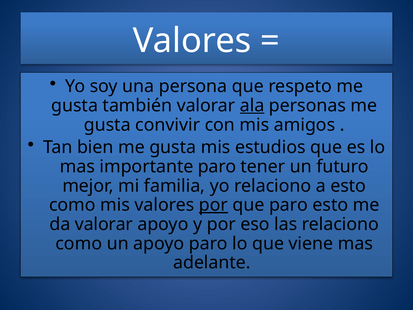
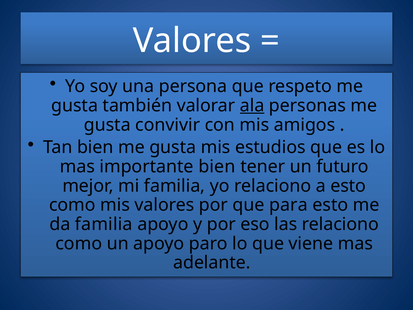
importante paro: paro -> bien
por at (213, 205) underline: present -> none
que paro: paro -> para
da valorar: valorar -> familia
